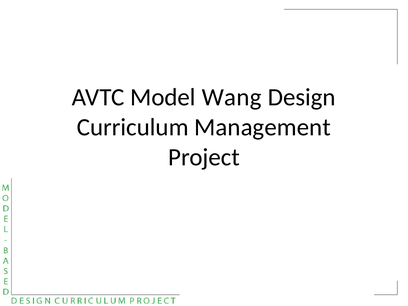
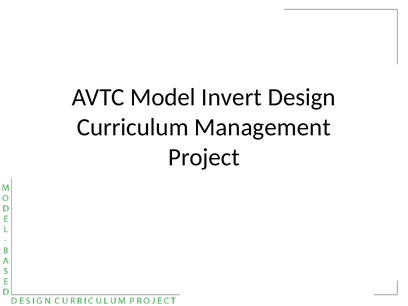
Wang: Wang -> Invert
